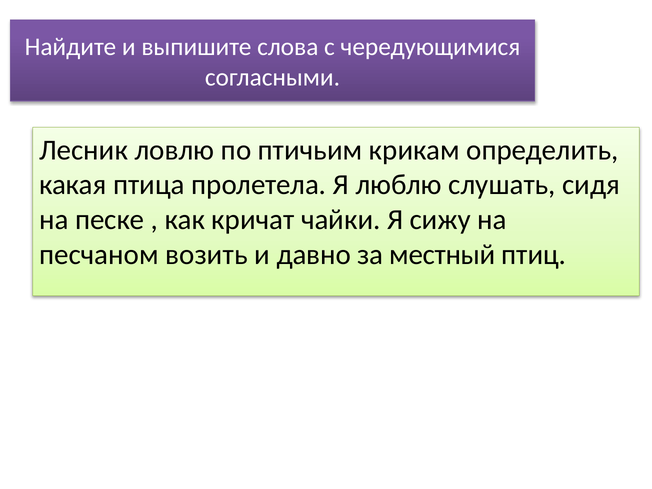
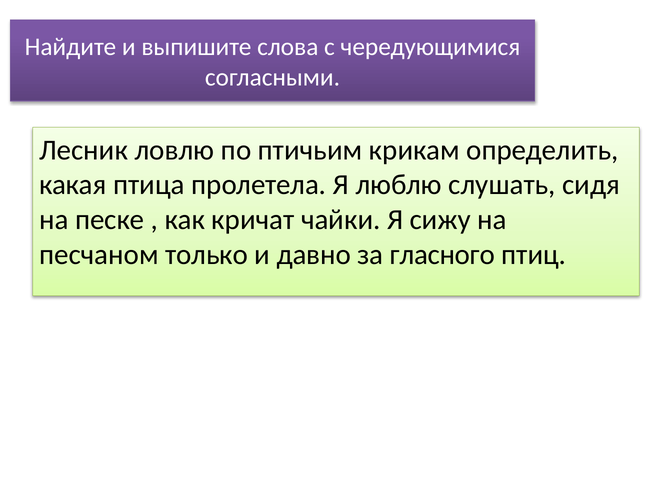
возить: возить -> только
местный: местный -> гласного
